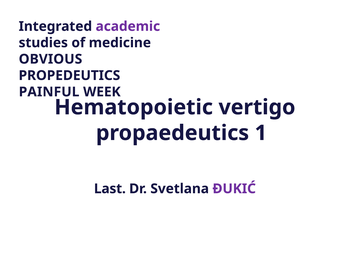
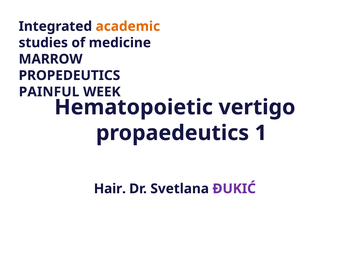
academic colour: purple -> orange
OBVIOUS: OBVIOUS -> MARROW
Last: Last -> Hair
